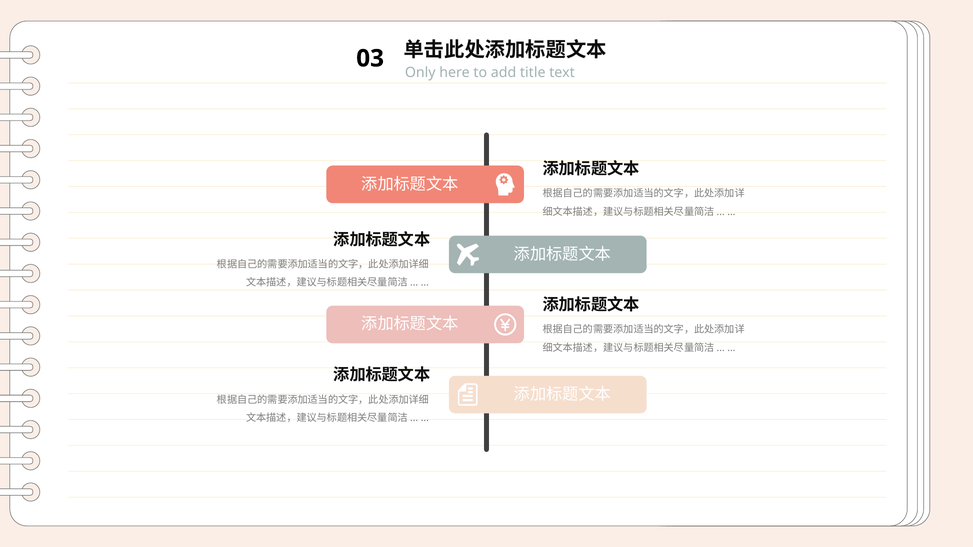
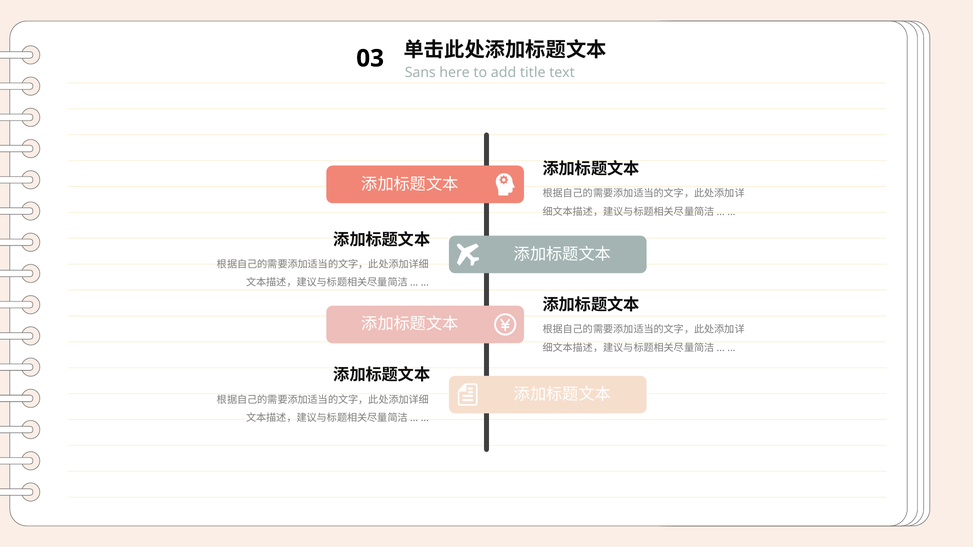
Only: Only -> Sans
